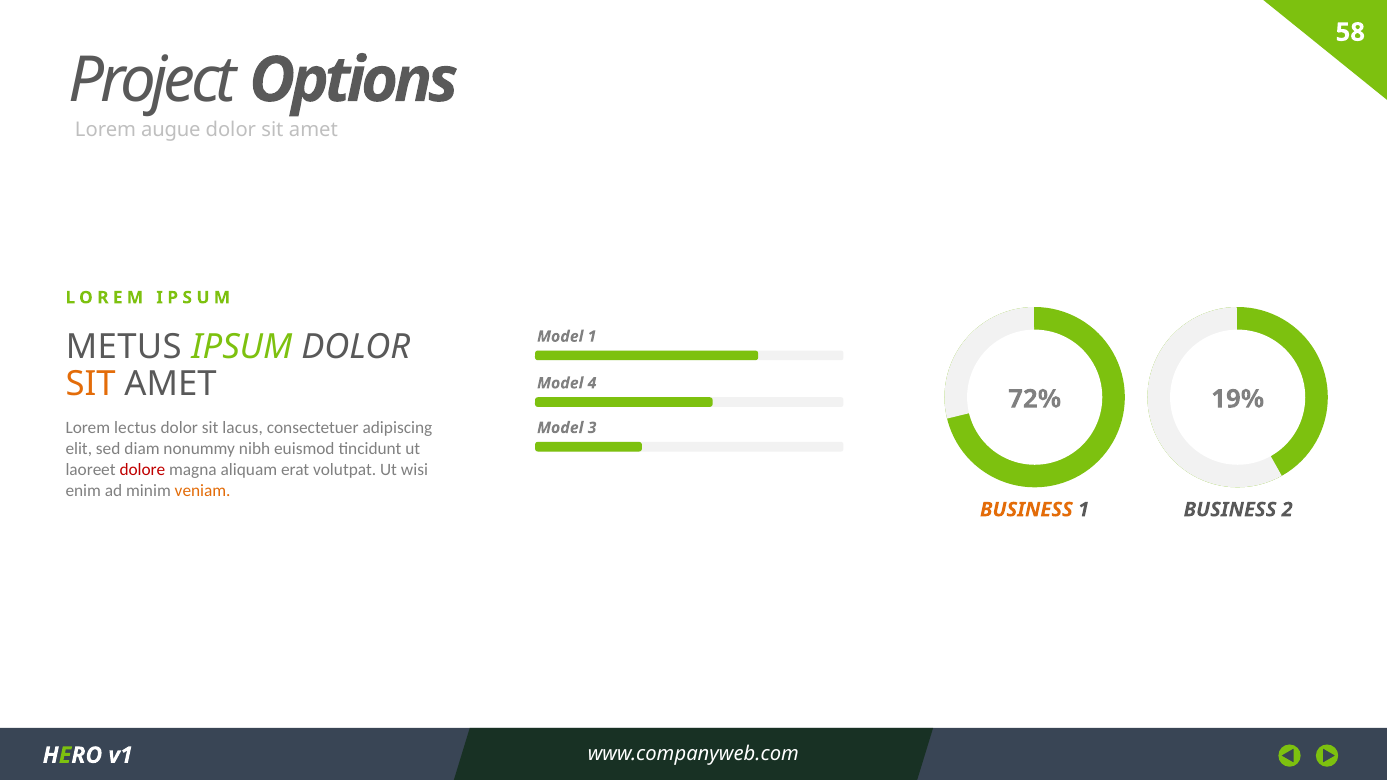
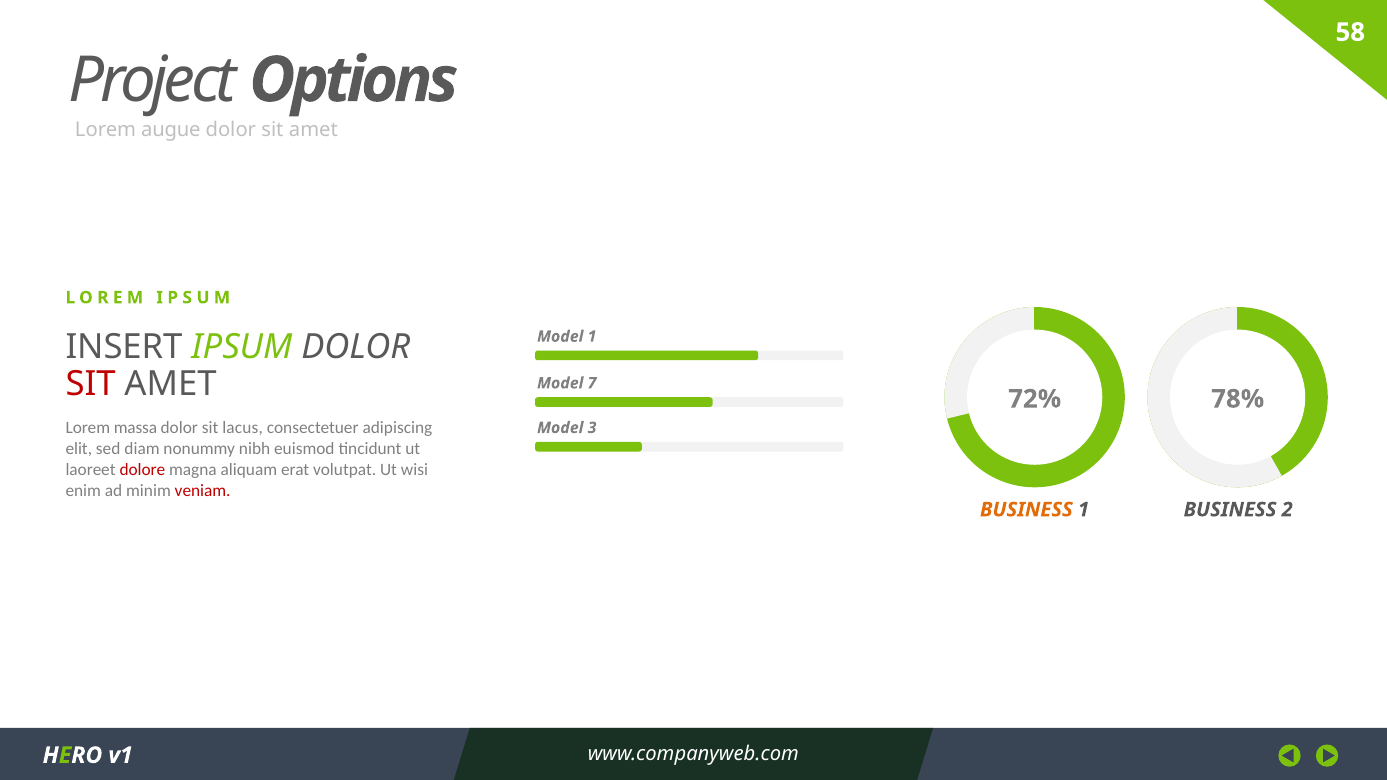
METUS: METUS -> INSERT
SIT at (91, 385) colour: orange -> red
4: 4 -> 7
19%: 19% -> 78%
lectus: lectus -> massa
veniam colour: orange -> red
